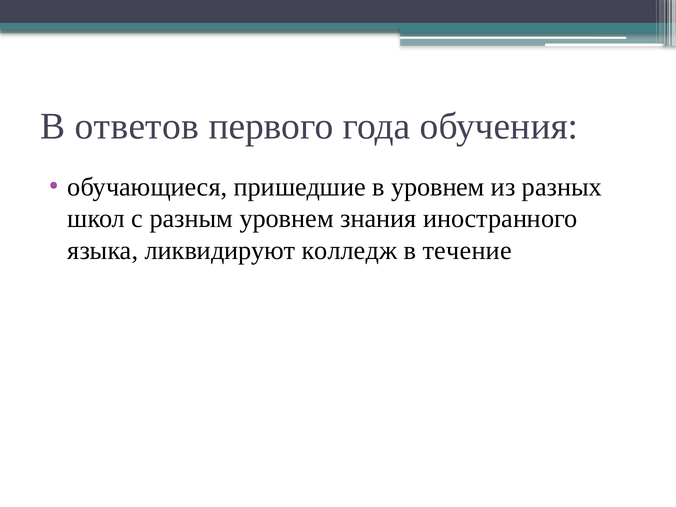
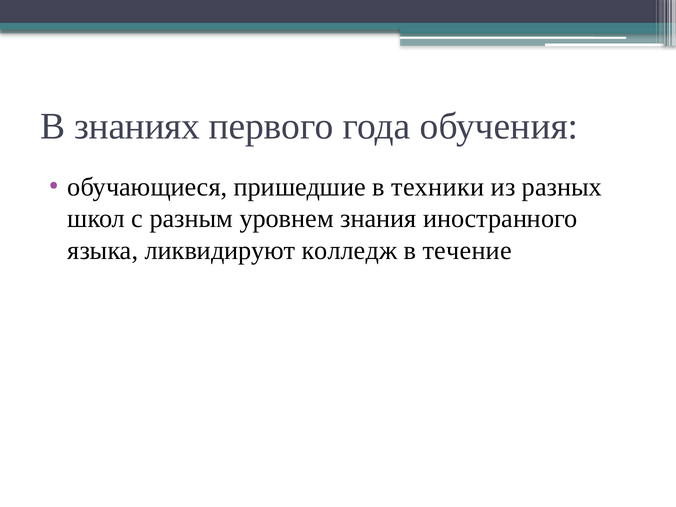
ответов: ответов -> знаниях
в уровнем: уровнем -> техники
